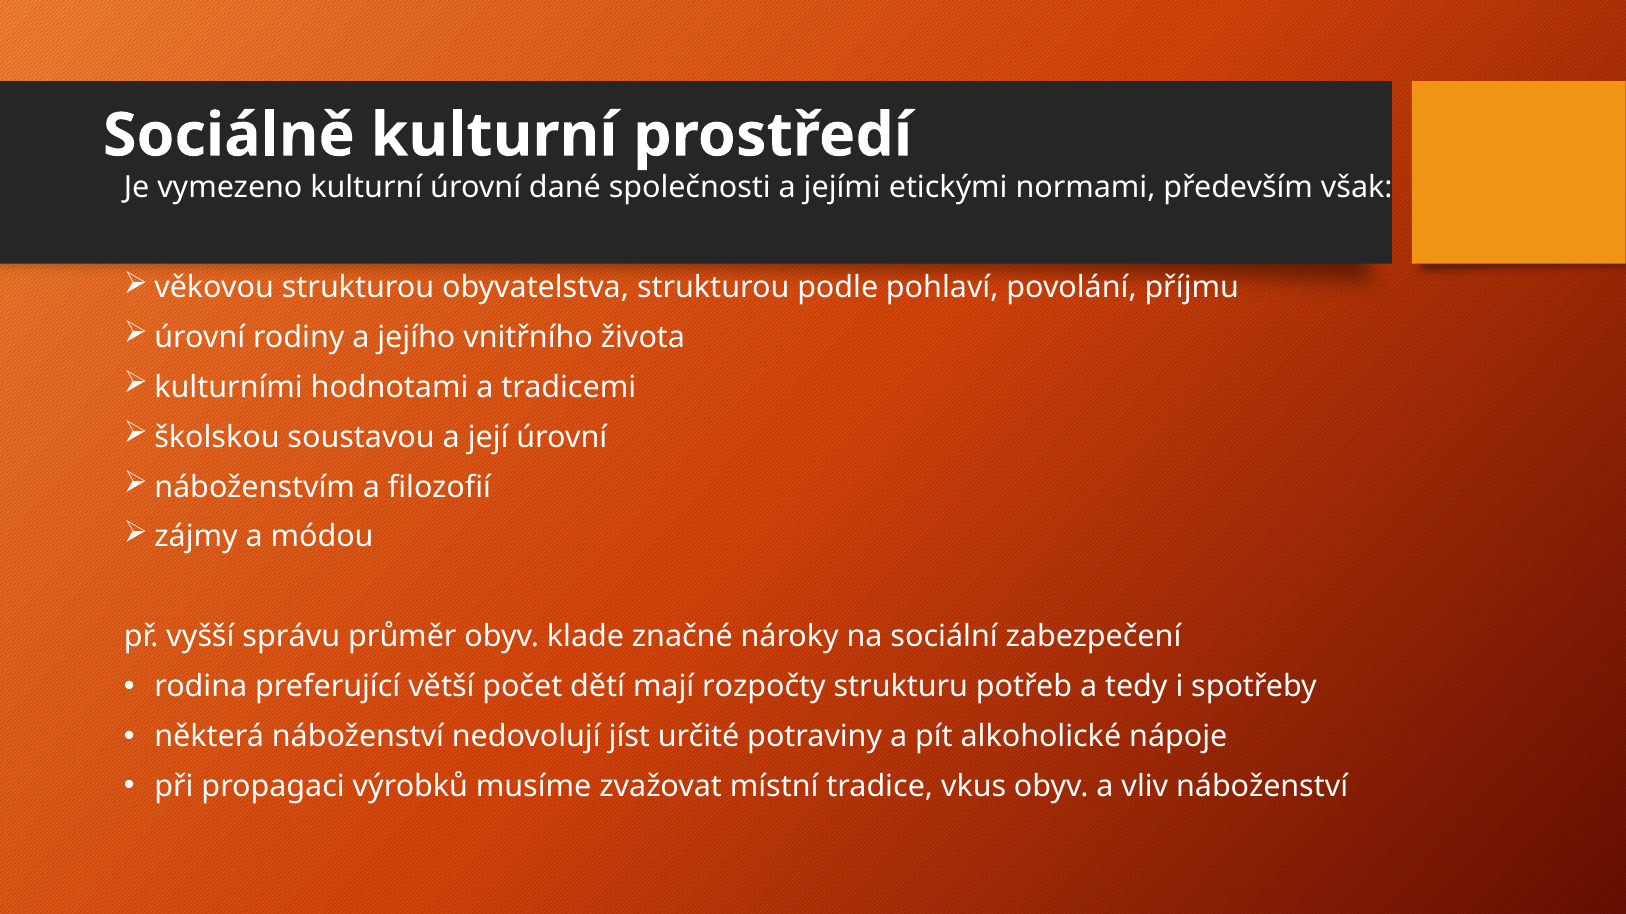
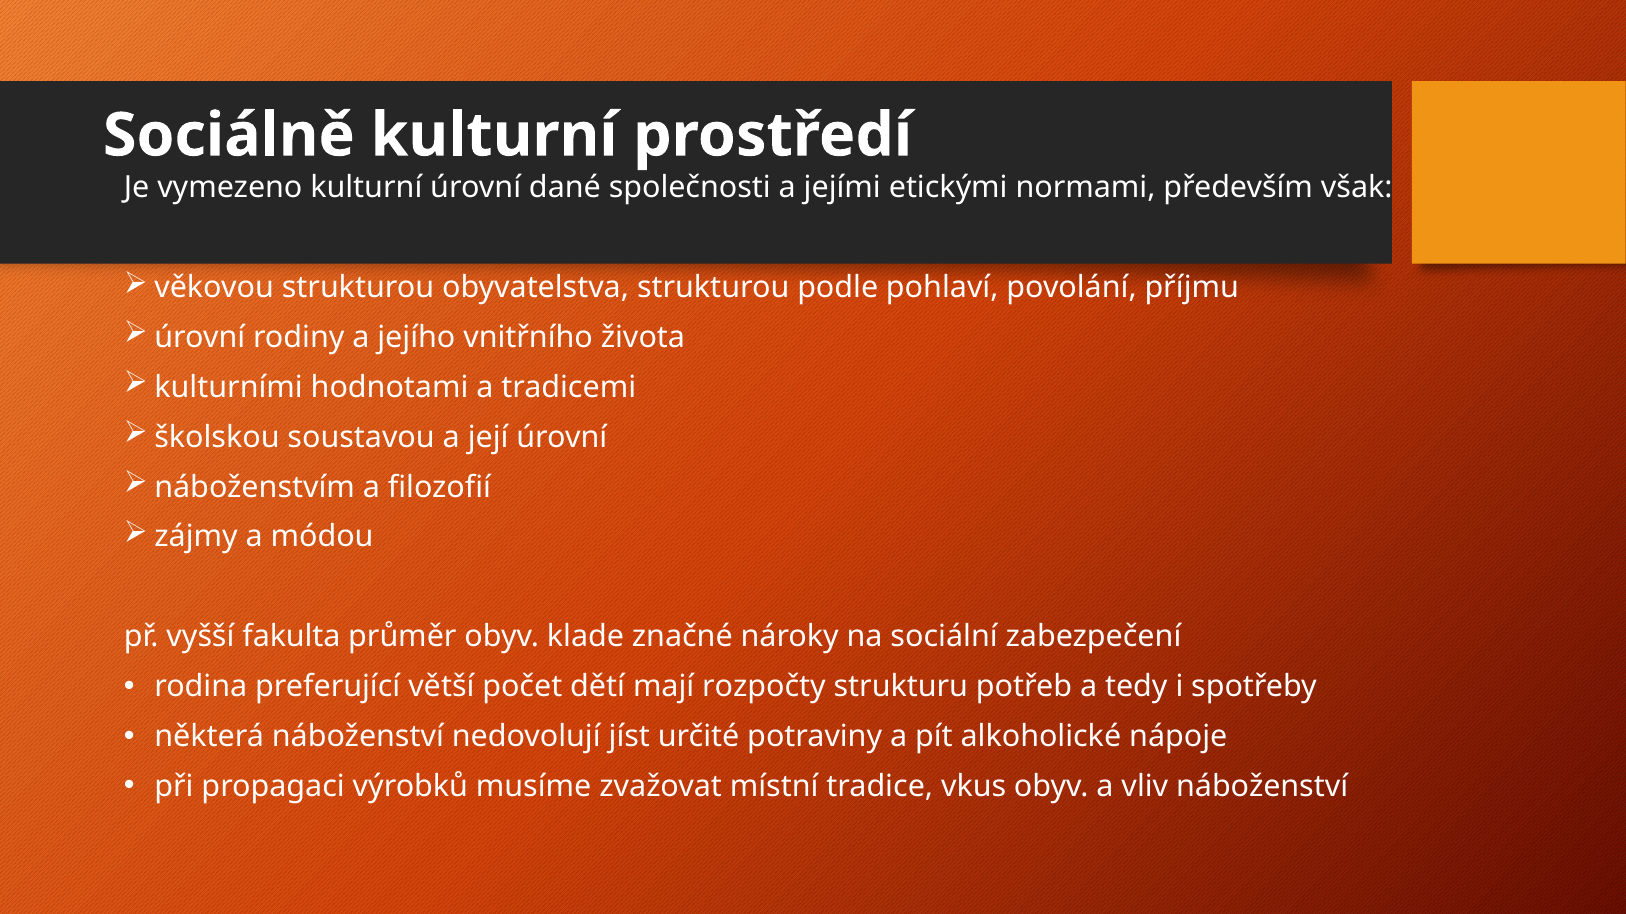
správu: správu -> fakulta
